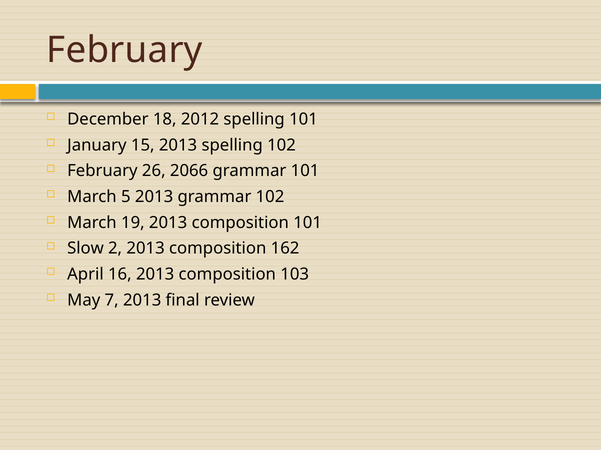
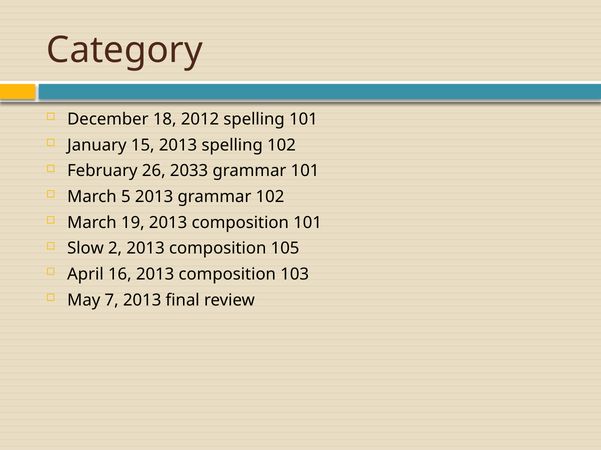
February at (124, 50): February -> Category
2066: 2066 -> 2033
162: 162 -> 105
